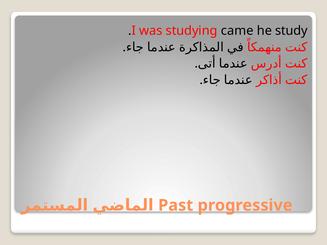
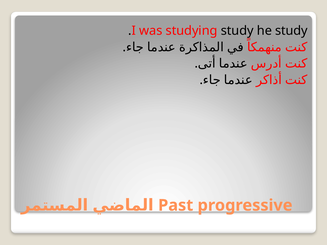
studying came: came -> study
